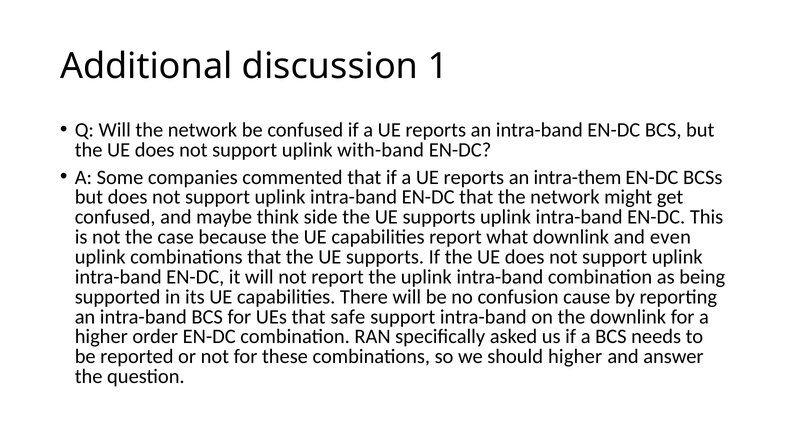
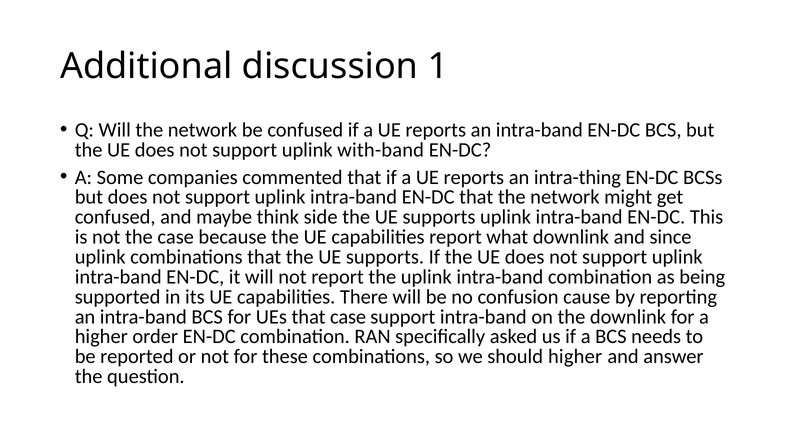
intra-them: intra-them -> intra-thing
even: even -> since
that safe: safe -> case
